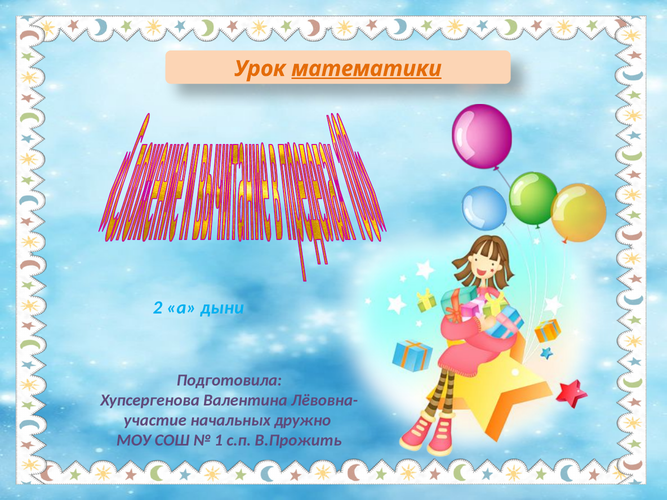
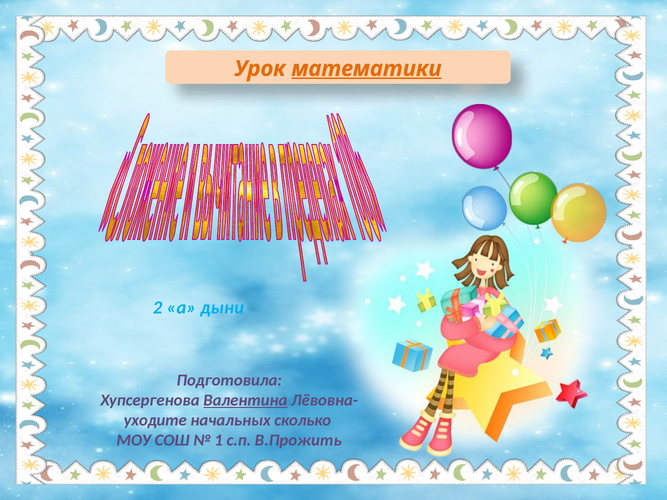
Валентина underline: none -> present
участие: участие -> уходите
дружно: дружно -> сколько
